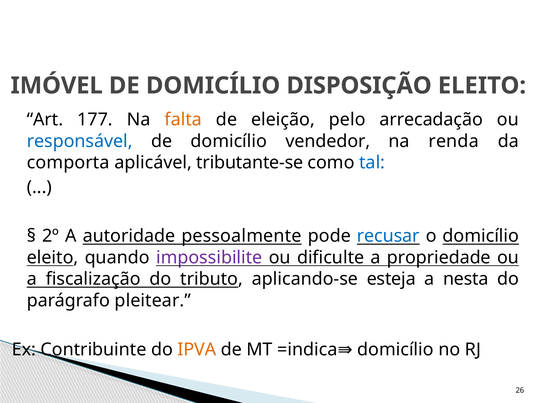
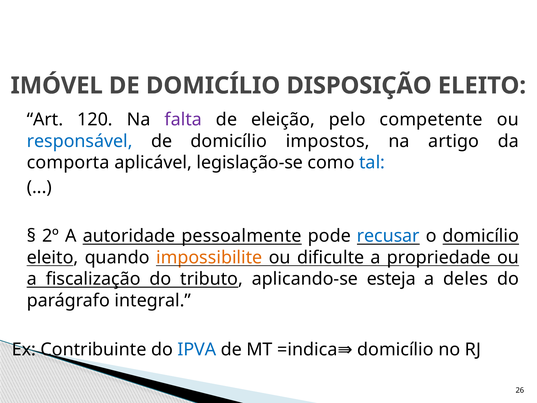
177: 177 -> 120
falta colour: orange -> purple
arrecadação: arrecadação -> competente
vendedor: vendedor -> impostos
renda: renda -> artigo
tributante-se: tributante-se -> legislação-se
impossibilite colour: purple -> orange
nesta: nesta -> deles
pleitear: pleitear -> integral
IPVA colour: orange -> blue
